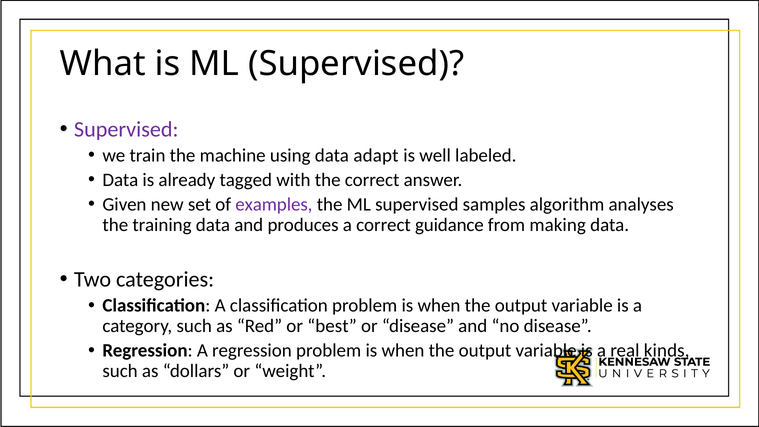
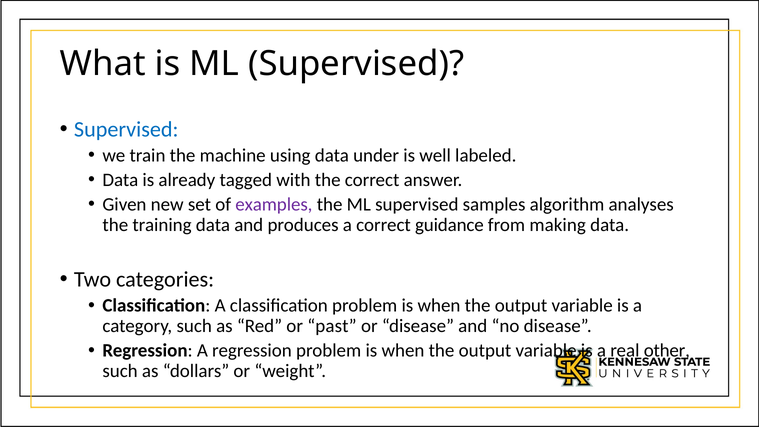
Supervised at (126, 129) colour: purple -> blue
adapt: adapt -> under
best: best -> past
kinds: kinds -> other
